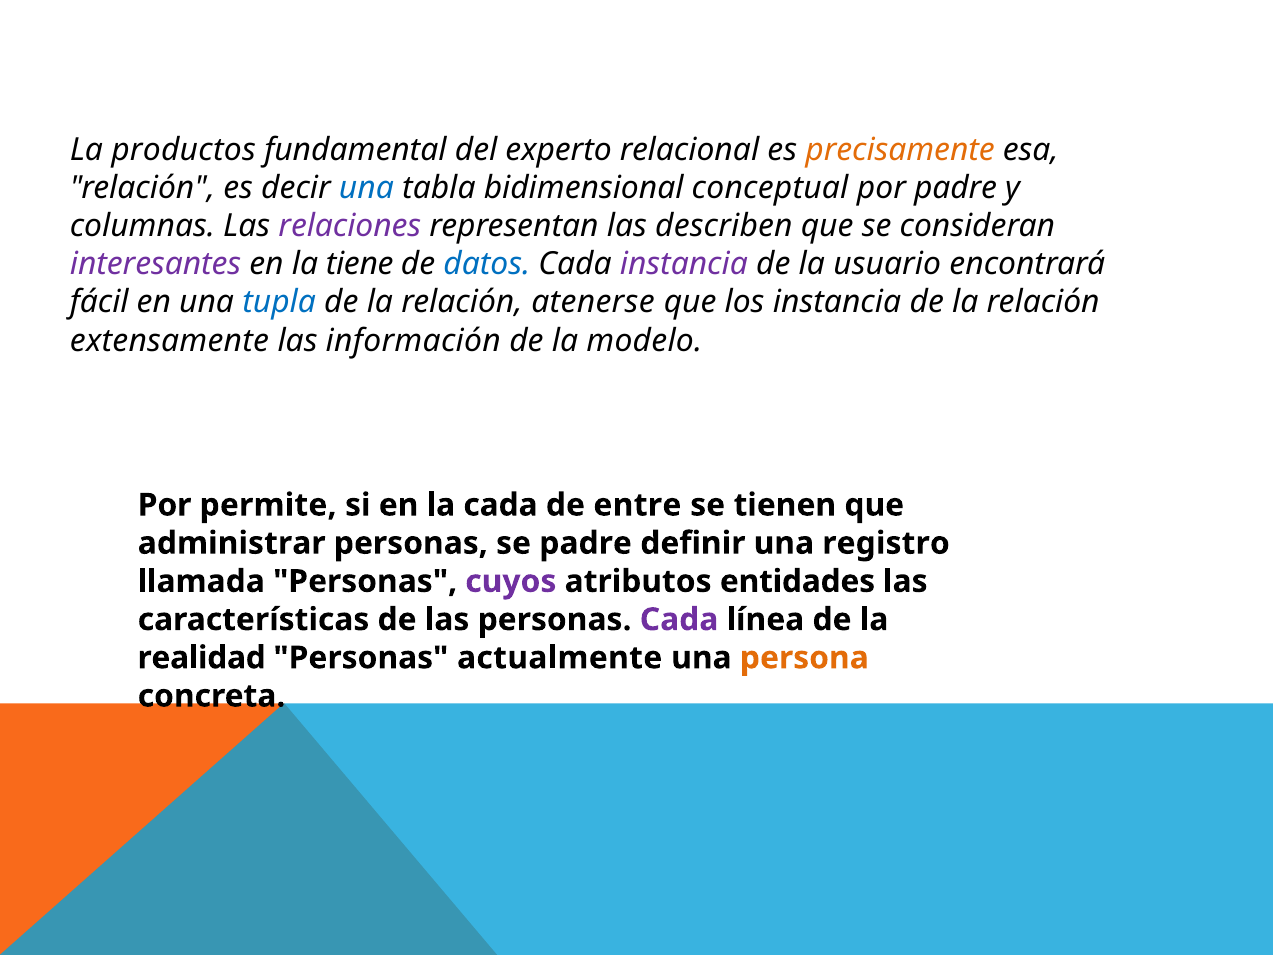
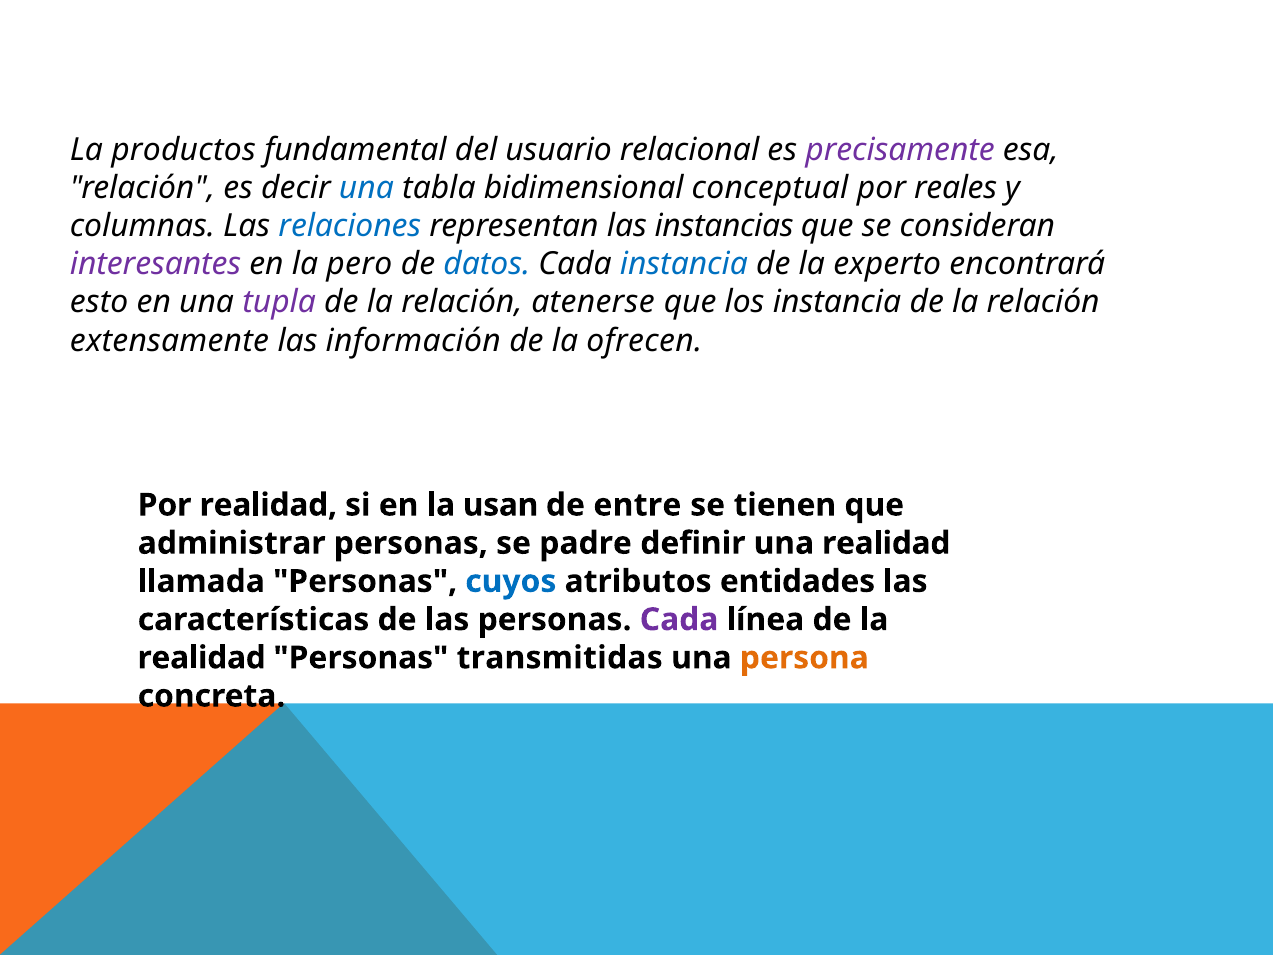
experto: experto -> usuario
precisamente colour: orange -> purple
por padre: padre -> reales
relaciones colour: purple -> blue
describen: describen -> instancias
tiene: tiene -> pero
instancia at (684, 264) colour: purple -> blue
usuario: usuario -> experto
fácil: fácil -> esto
tupla colour: blue -> purple
modelo: modelo -> ofrecen
Por permite: permite -> realidad
la cada: cada -> usan
una registro: registro -> realidad
cuyos colour: purple -> blue
actualmente: actualmente -> transmitidas
